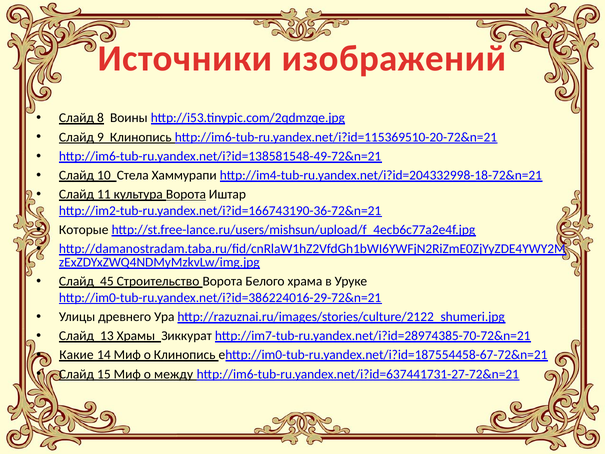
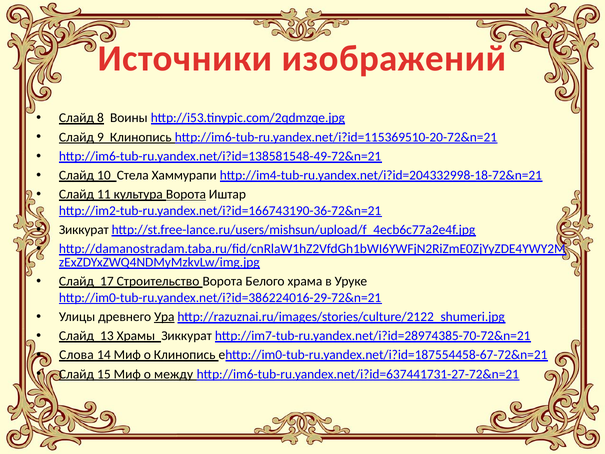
Которые at (84, 230): Которые -> Зиккурат
45: 45 -> 17
Ура underline: none -> present
Какие: Какие -> Слова
